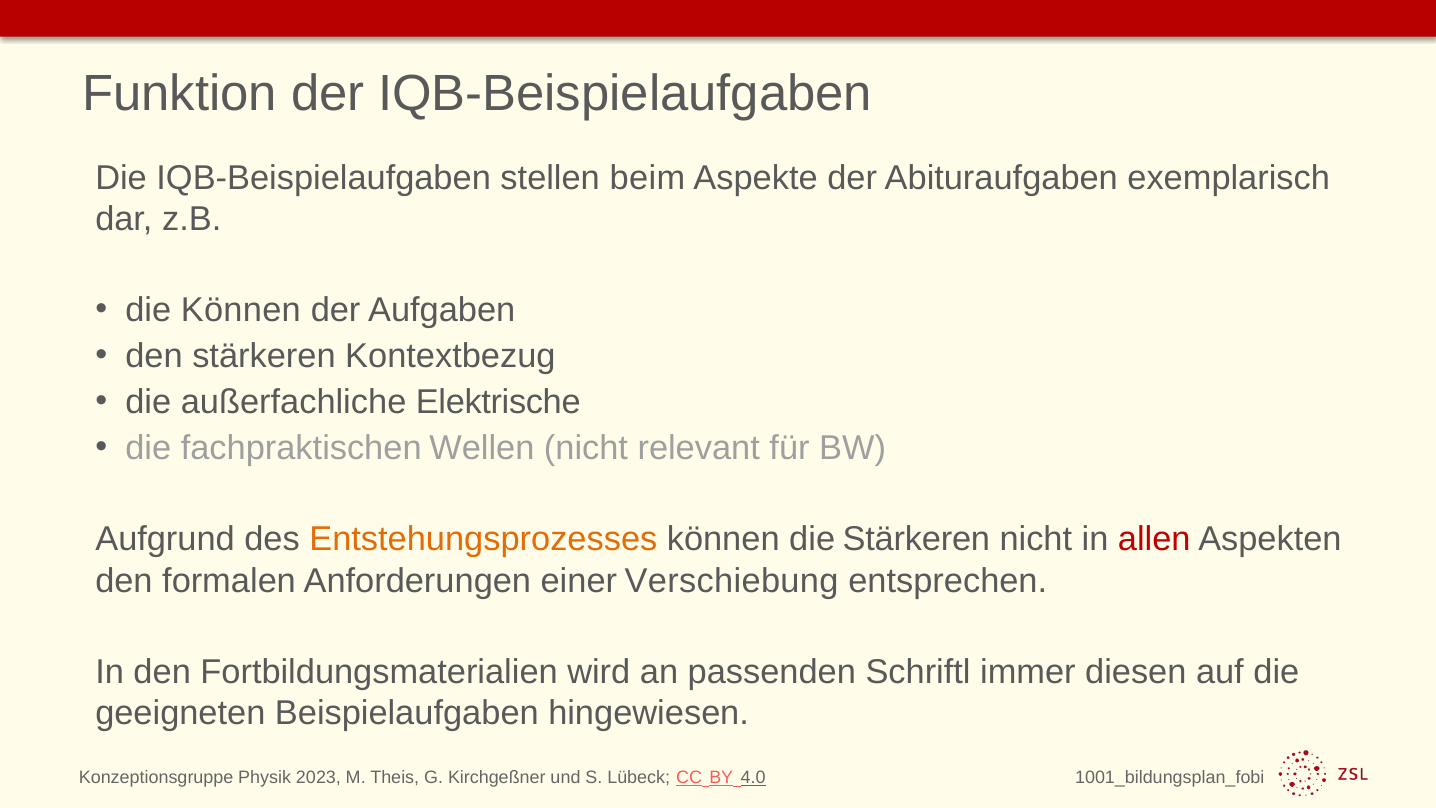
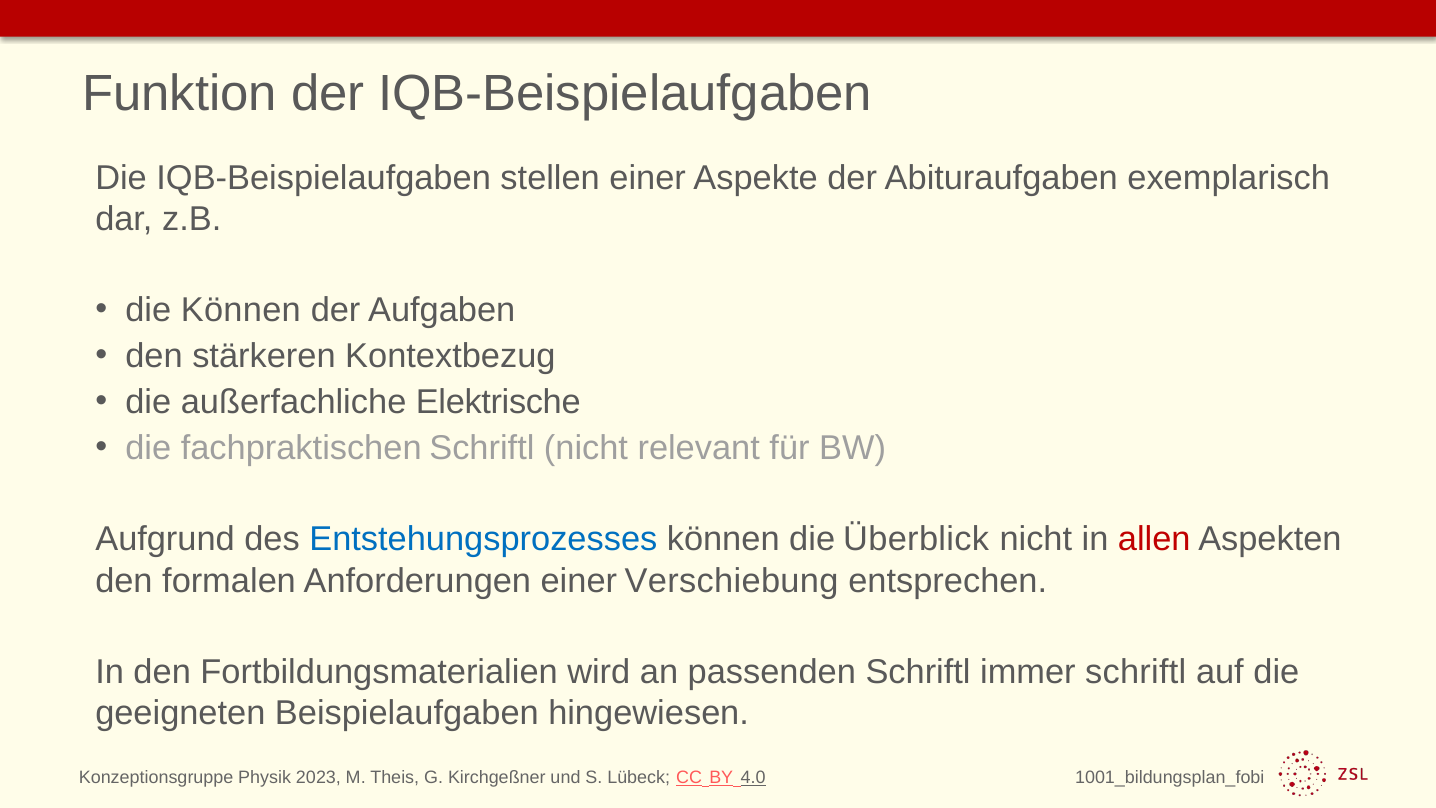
stellen beim: beim -> einer
fachpraktischen Wellen: Wellen -> Schriftl
Entstehungsprozesses colour: orange -> blue
die Stärkeren: Stärkeren -> Überblick
immer diesen: diesen -> schriftl
